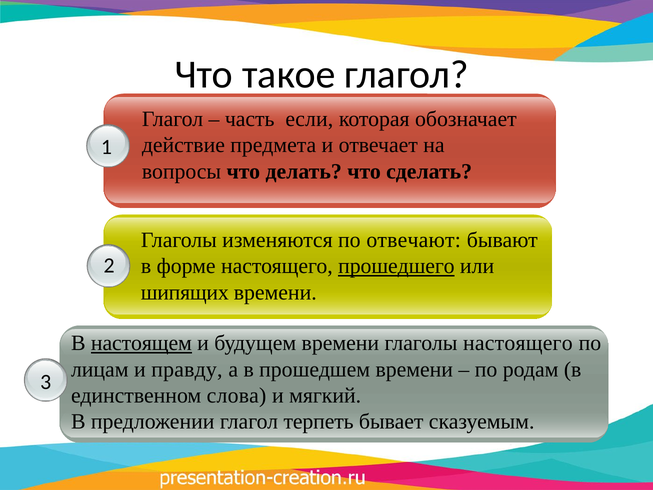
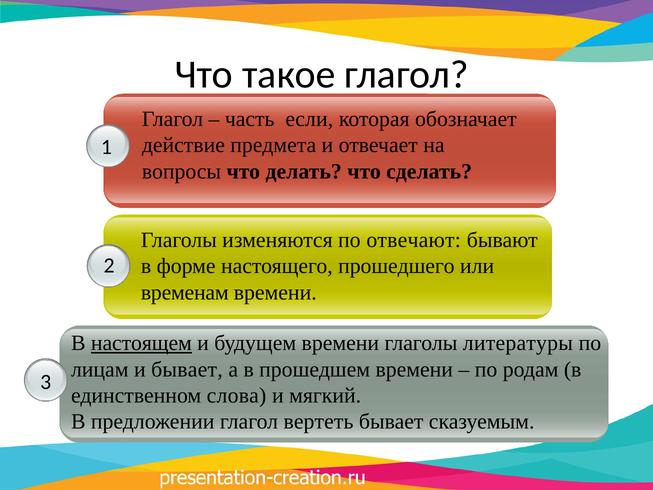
прошедшего underline: present -> none
шипящих: шипящих -> временам
глаголы настоящего: настоящего -> литературы
и правду: правду -> бывает
терпеть: терпеть -> вертеть
